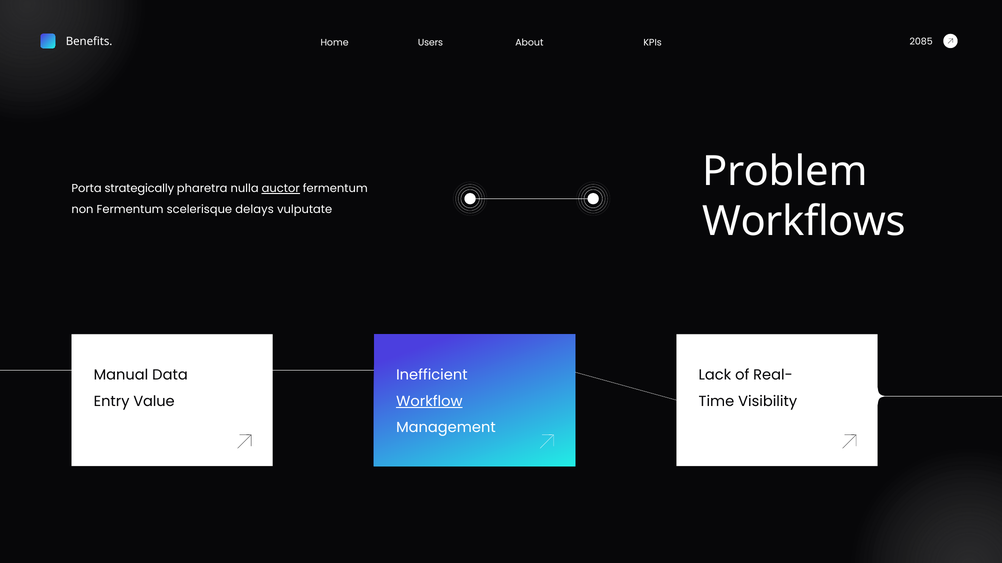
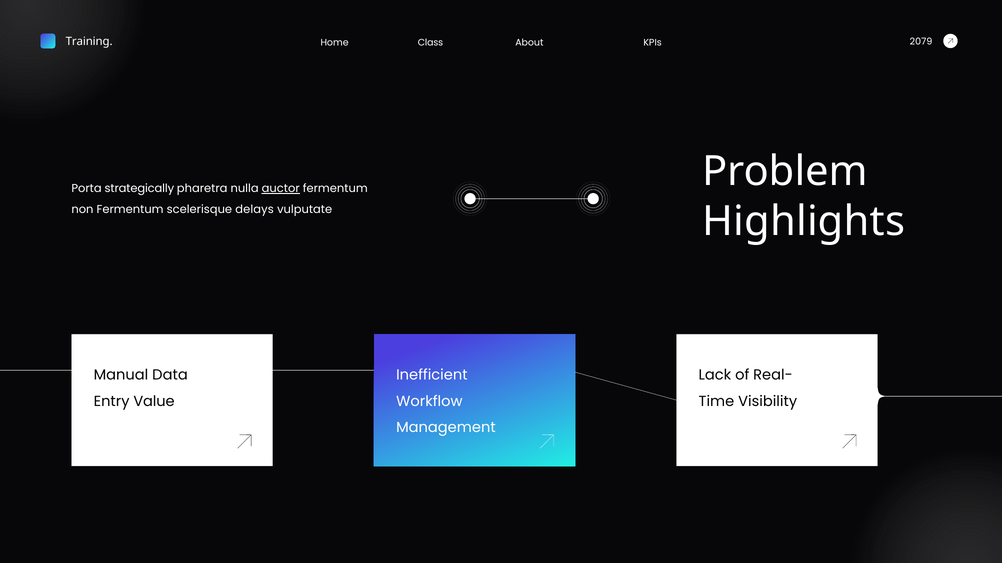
Benefits: Benefits -> Training
Users: Users -> Class
2085: 2085 -> 2079
Workflows: Workflows -> Highlights
Workflow underline: present -> none
